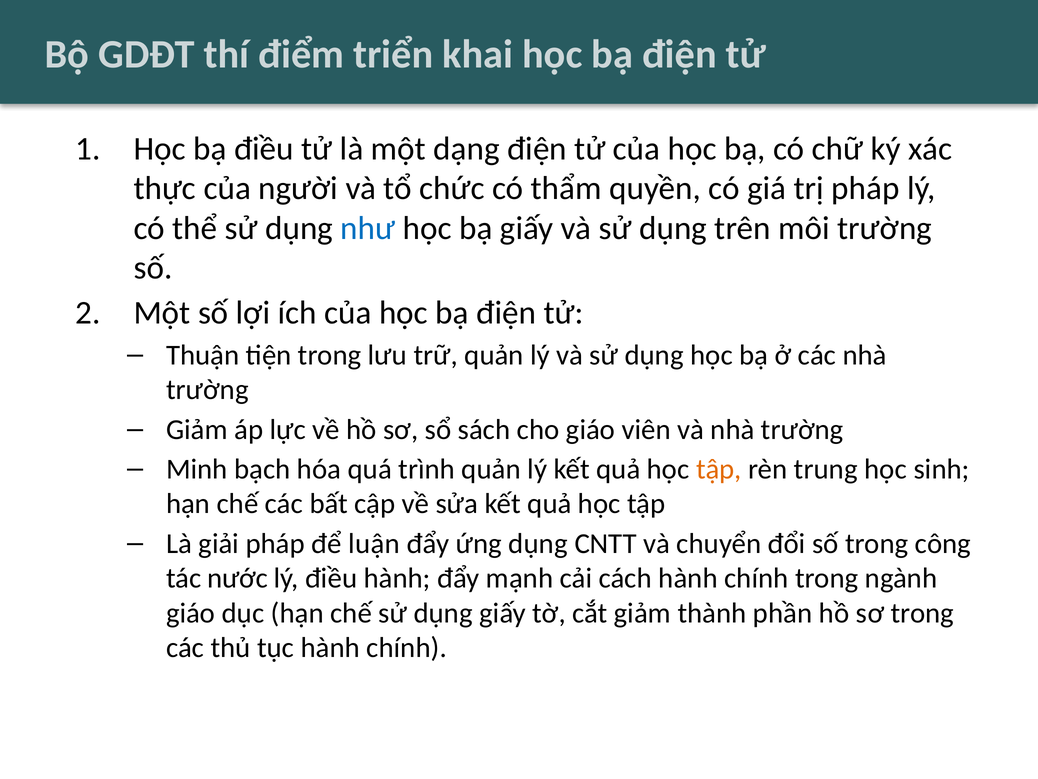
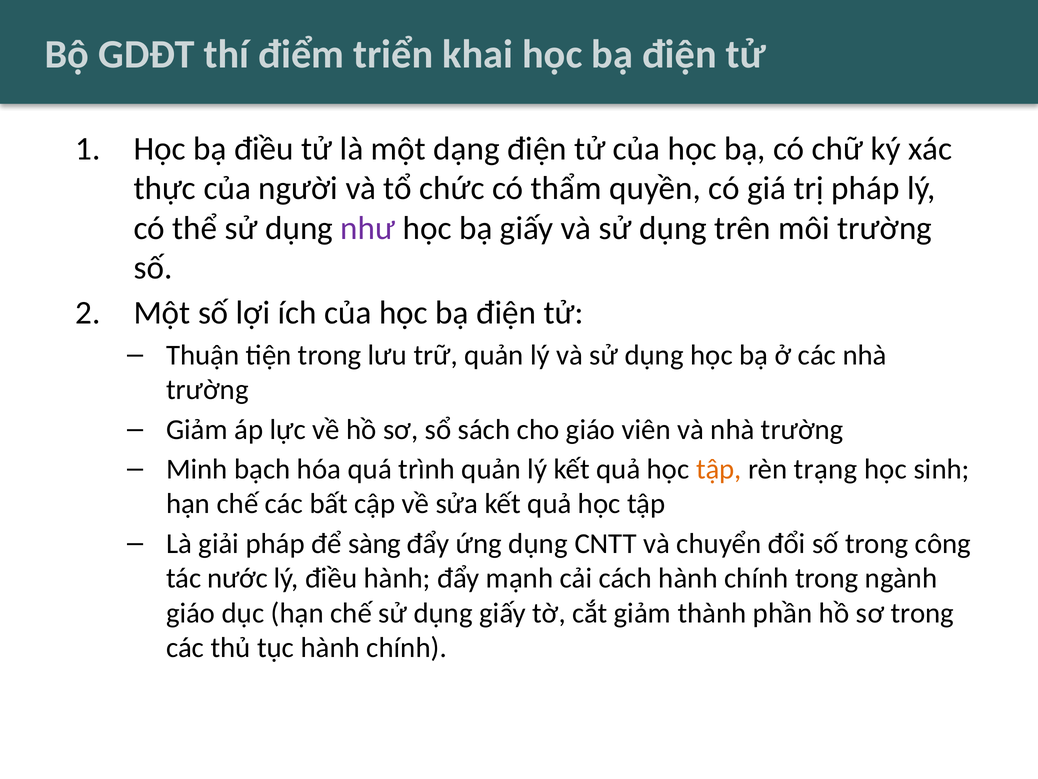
như colour: blue -> purple
trung: trung -> trạng
luận: luận -> sàng
